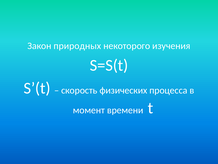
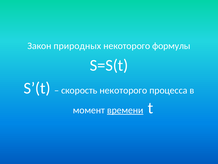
изучения: изучения -> формулы
скорость физических: физических -> некоторого
времени underline: none -> present
